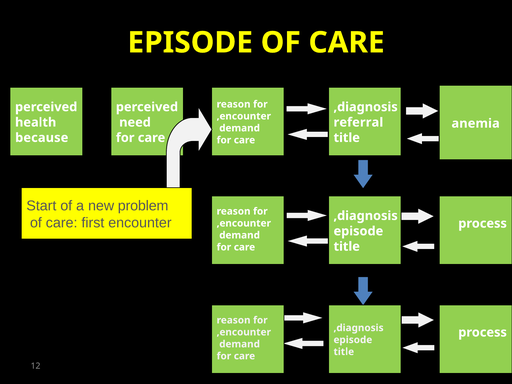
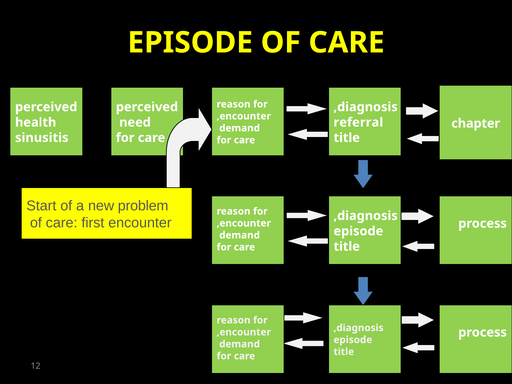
anemia: anemia -> chapter
because: because -> sinusitis
